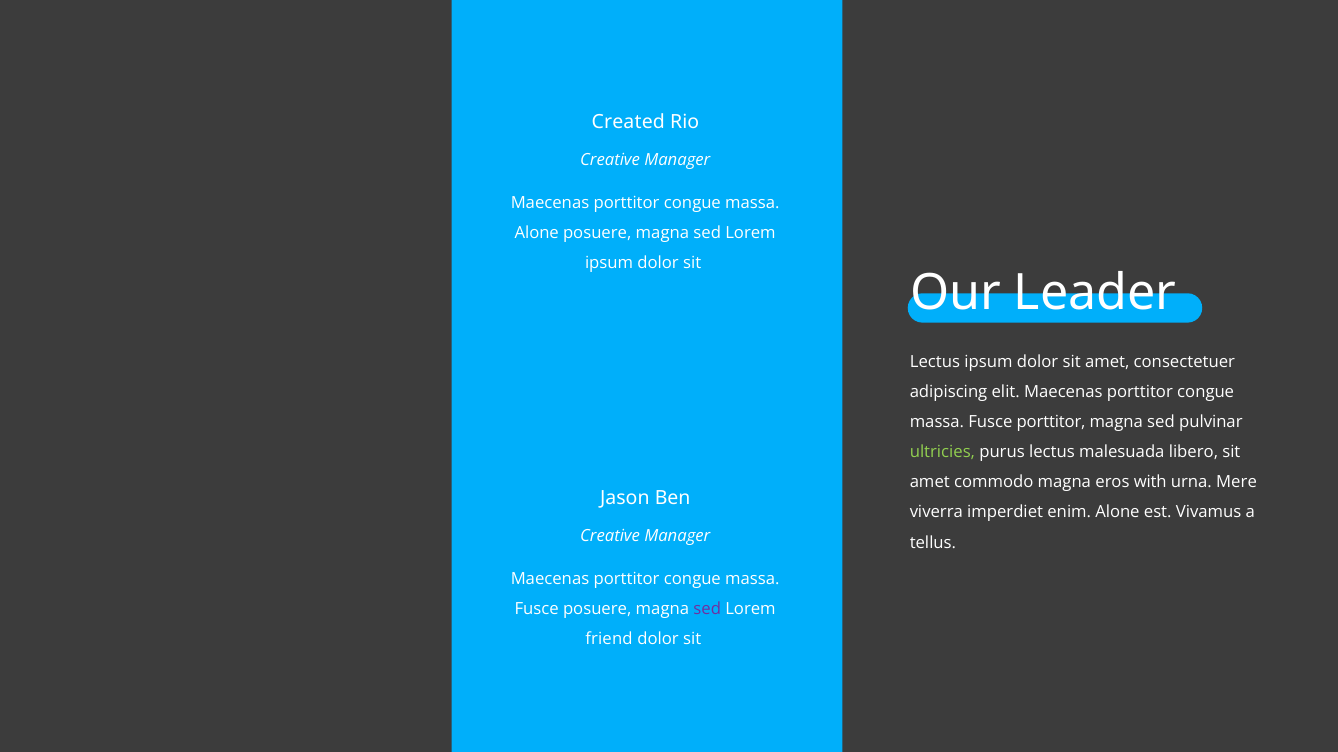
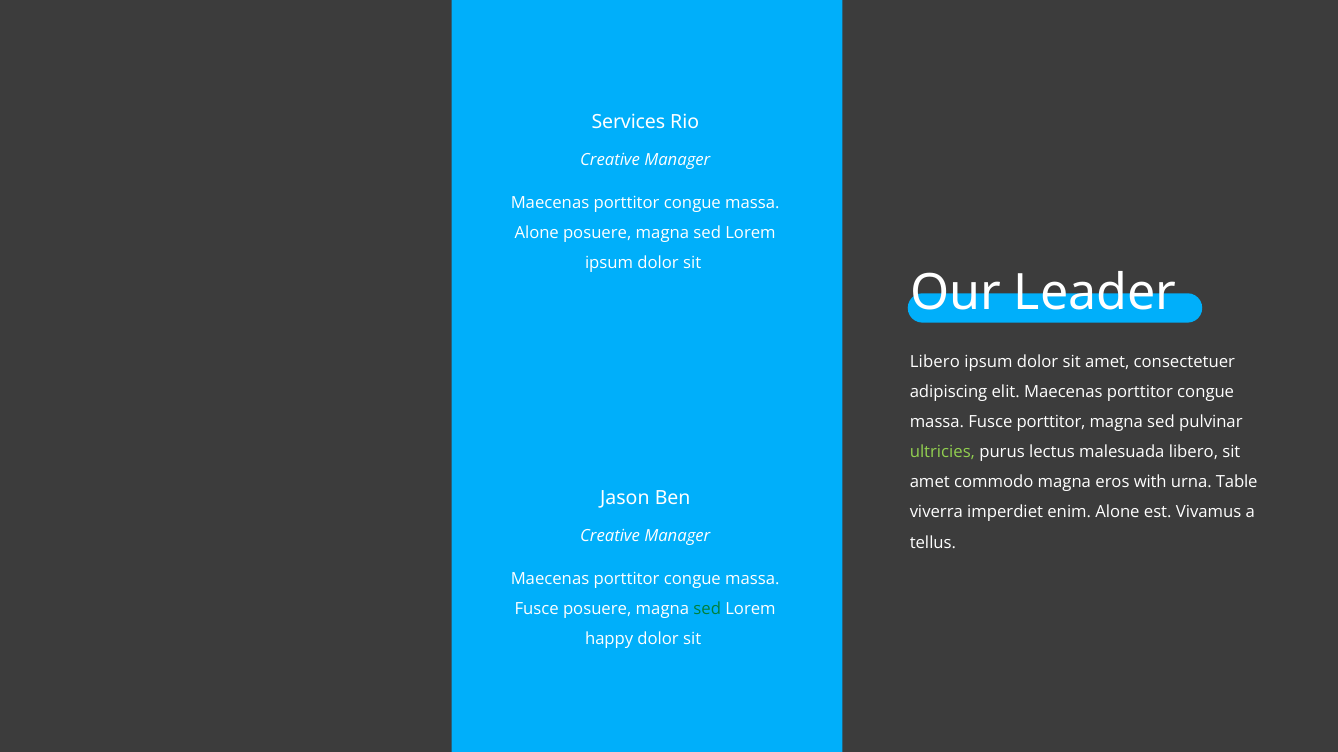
Created: Created -> Services
Lectus at (935, 362): Lectus -> Libero
Mere: Mere -> Table
sed at (707, 610) colour: purple -> green
friend: friend -> happy
